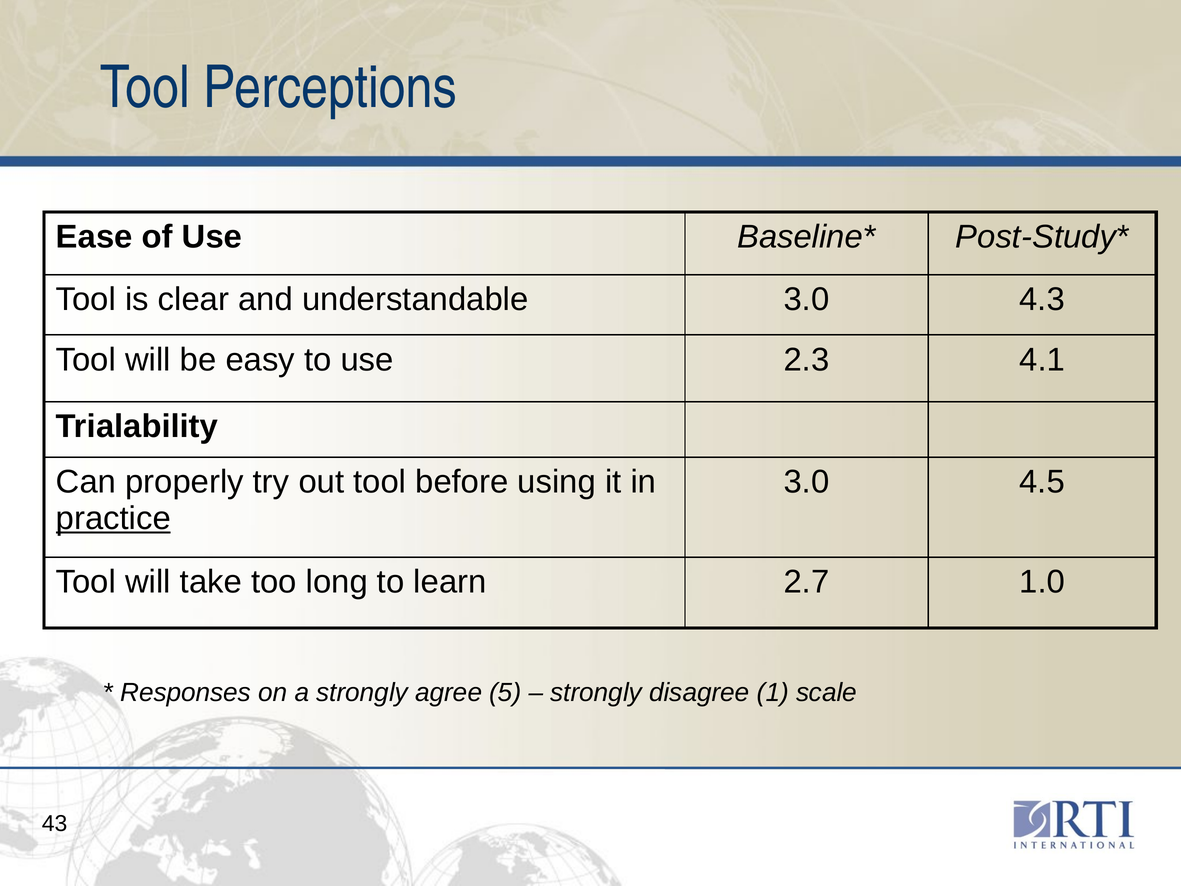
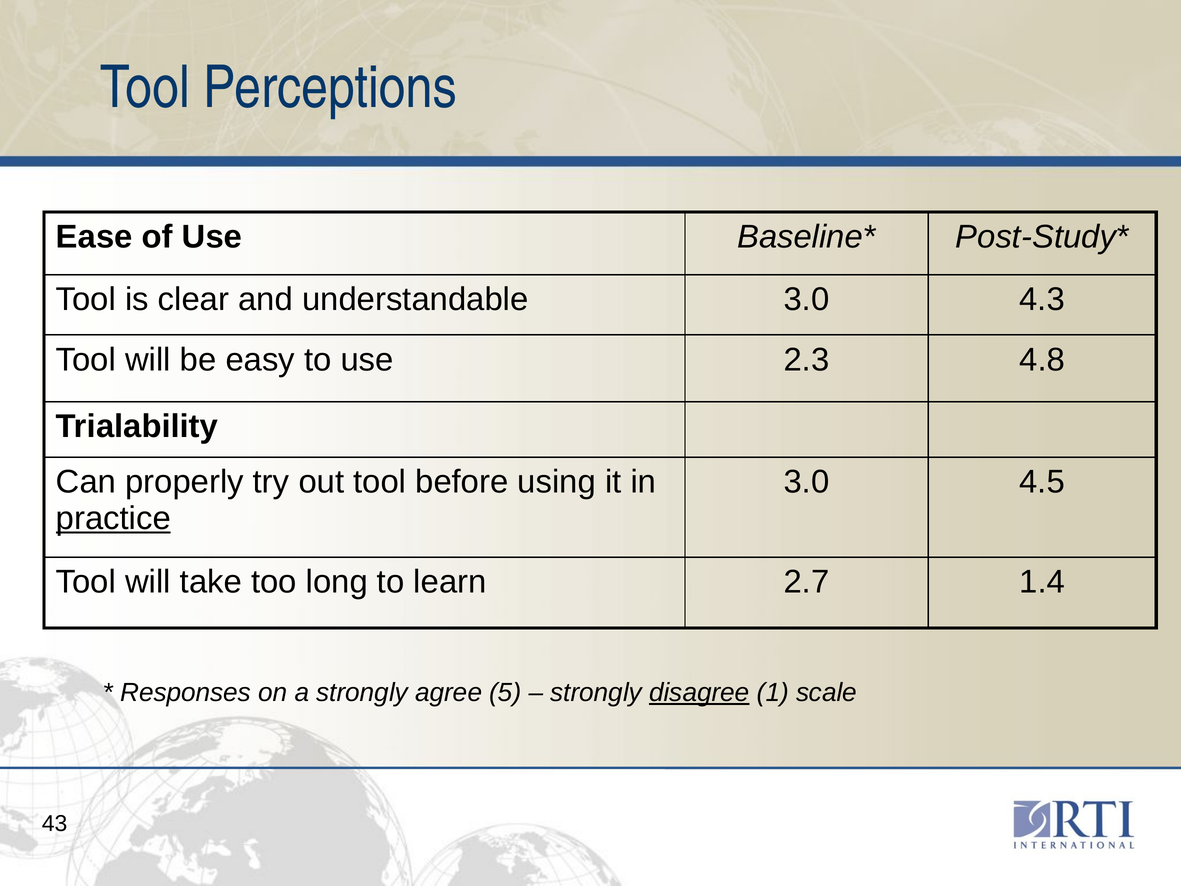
4.1: 4.1 -> 4.8
1.0: 1.0 -> 1.4
disagree underline: none -> present
